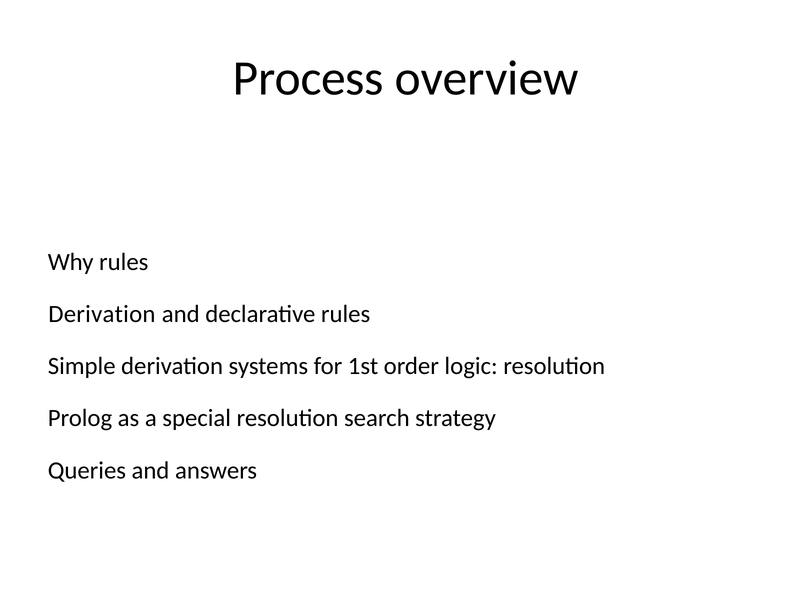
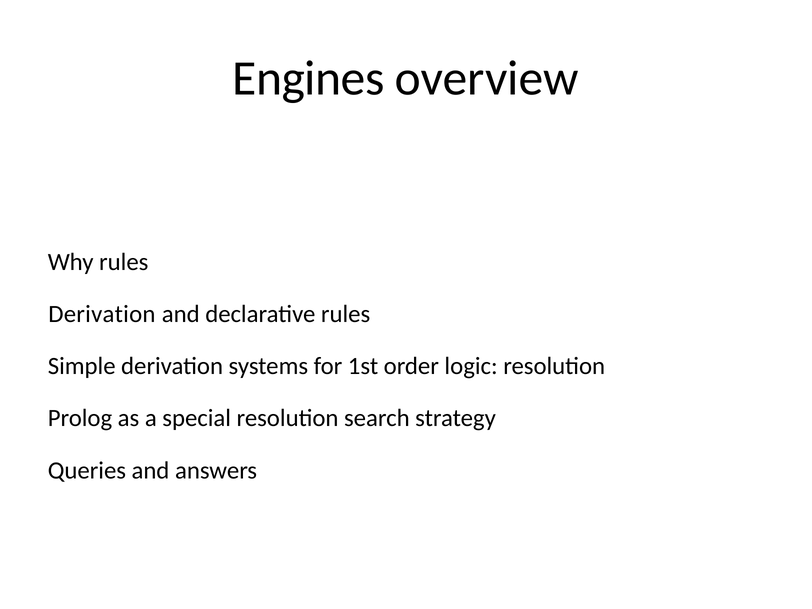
Process: Process -> Engines
